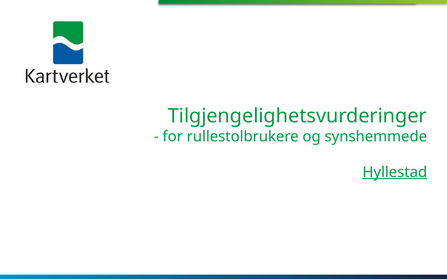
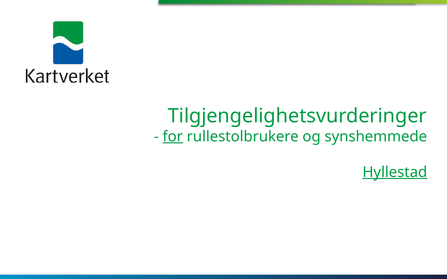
for underline: none -> present
